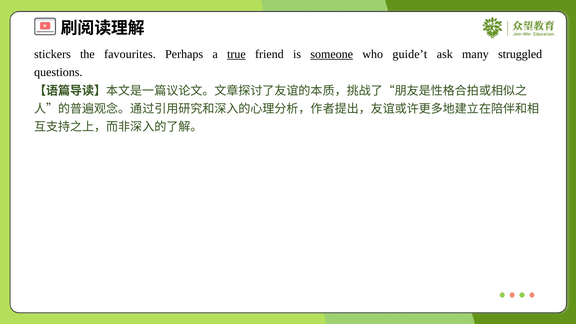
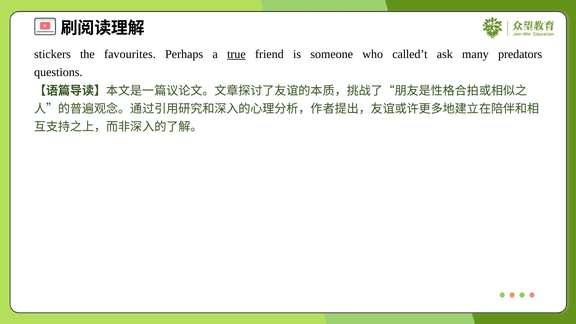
someone underline: present -> none
guide’t: guide’t -> called’t
struggled: struggled -> predators
